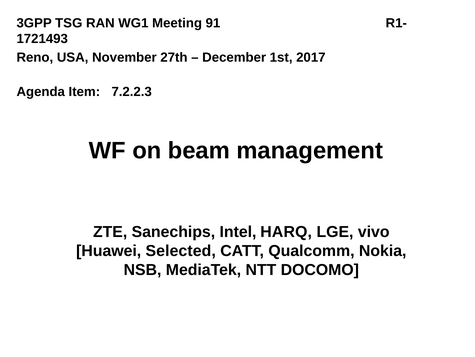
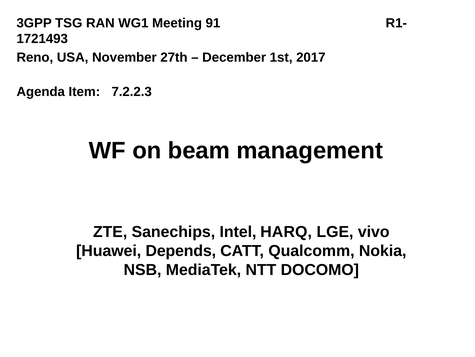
Selected: Selected -> Depends
